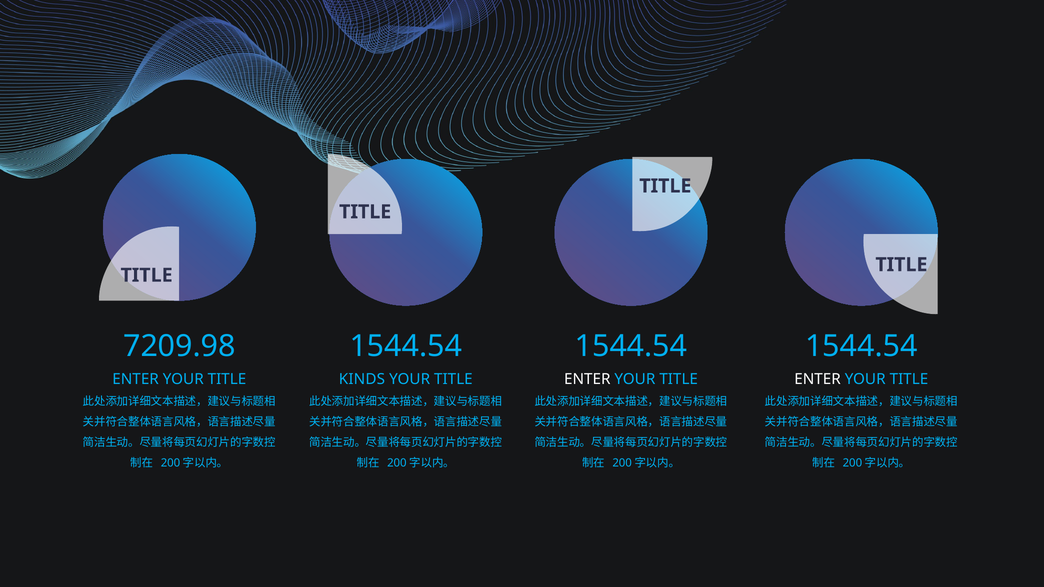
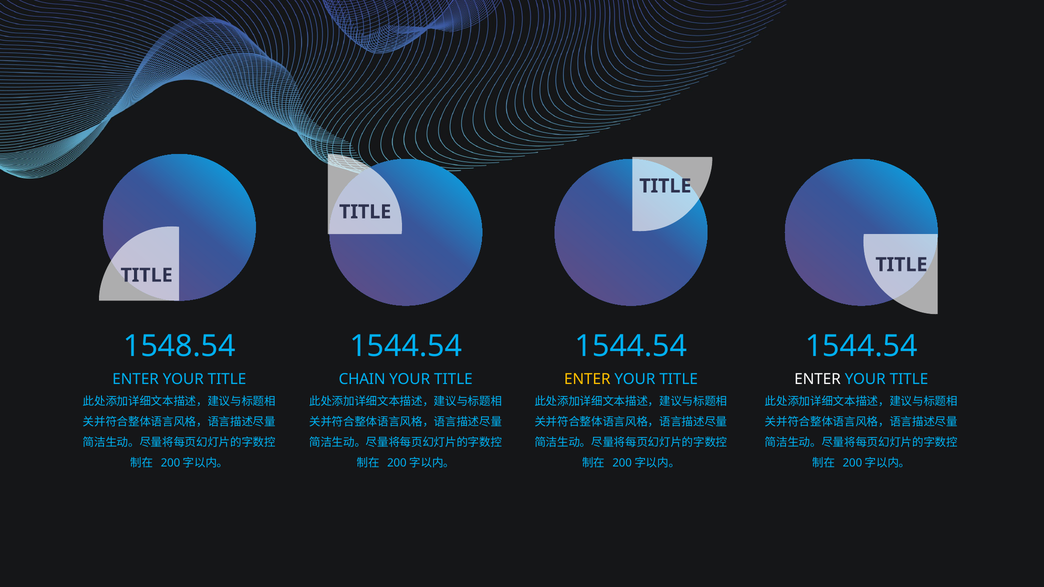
7209.98: 7209.98 -> 1548.54
KINDS: KINDS -> CHAIN
ENTER at (587, 379) colour: white -> yellow
